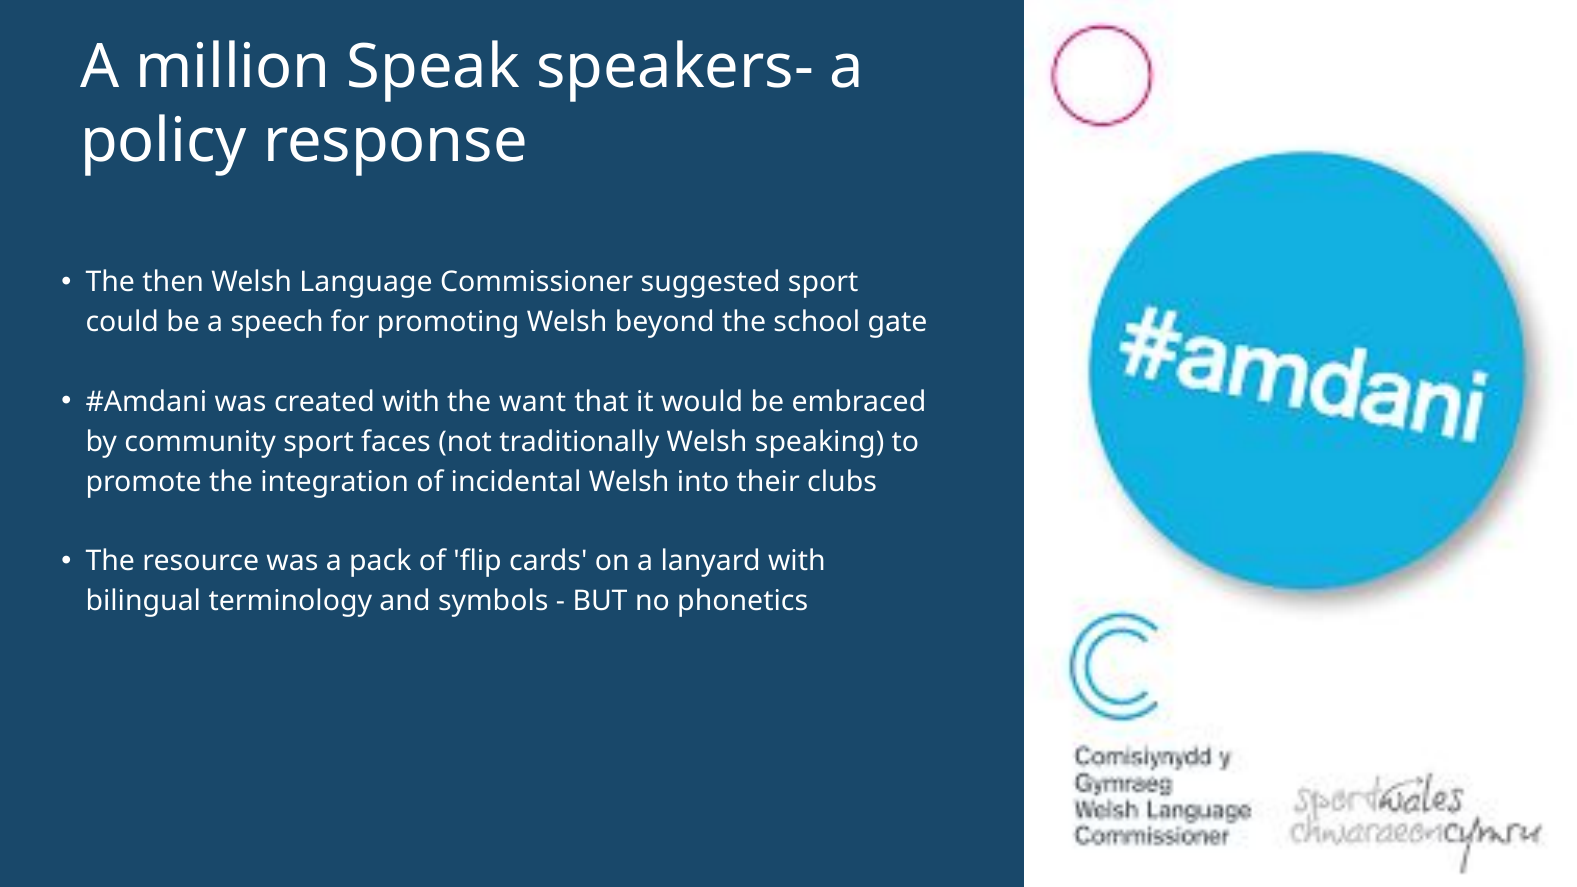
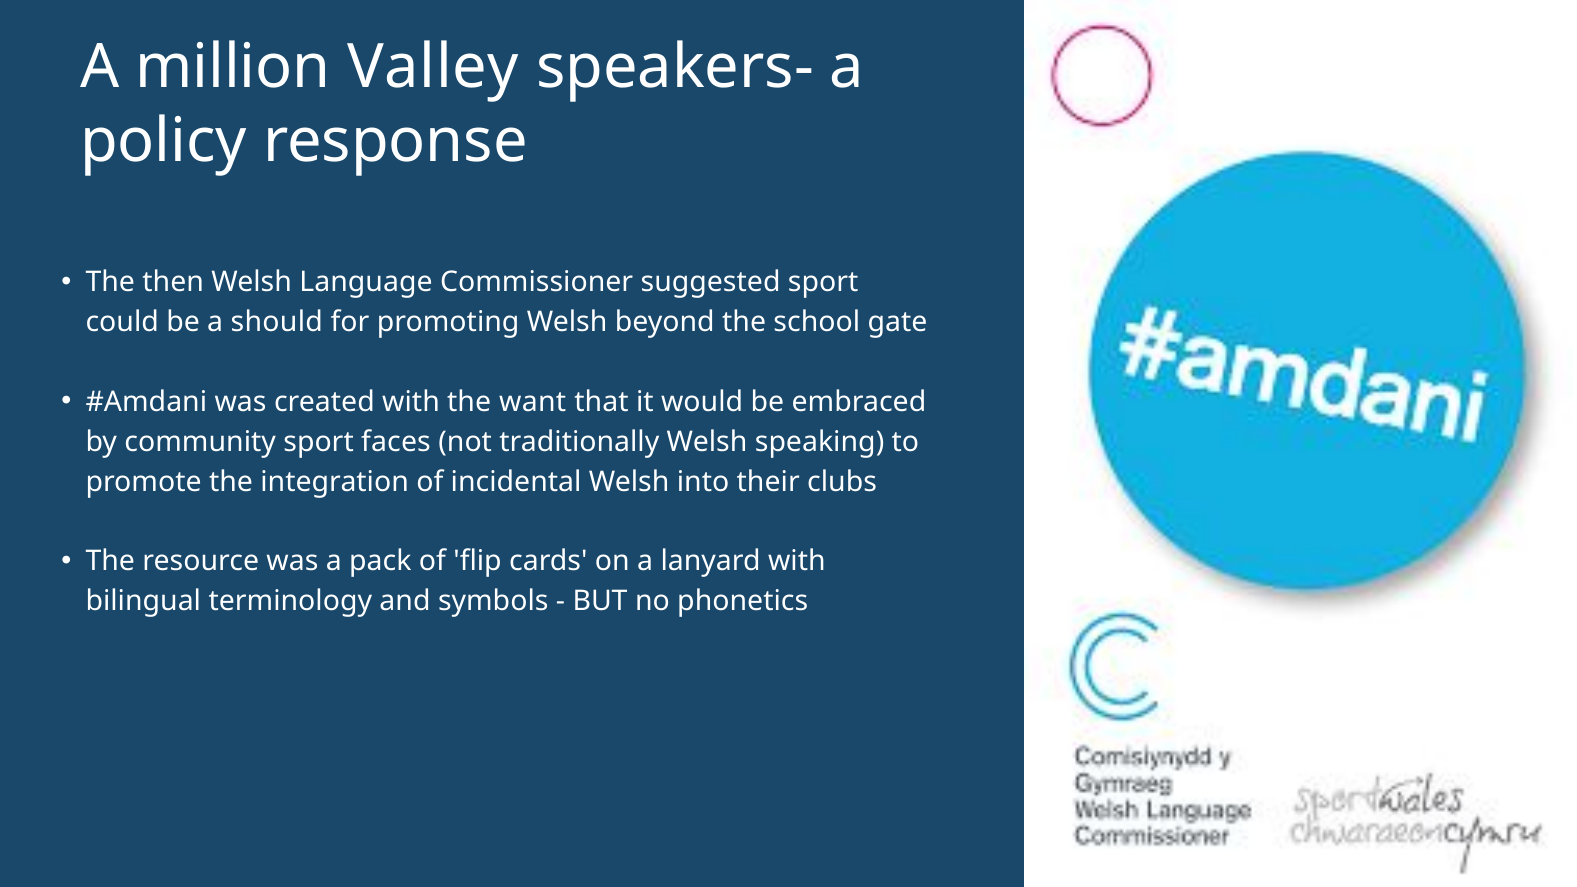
Speak: Speak -> Valley
speech: speech -> should
